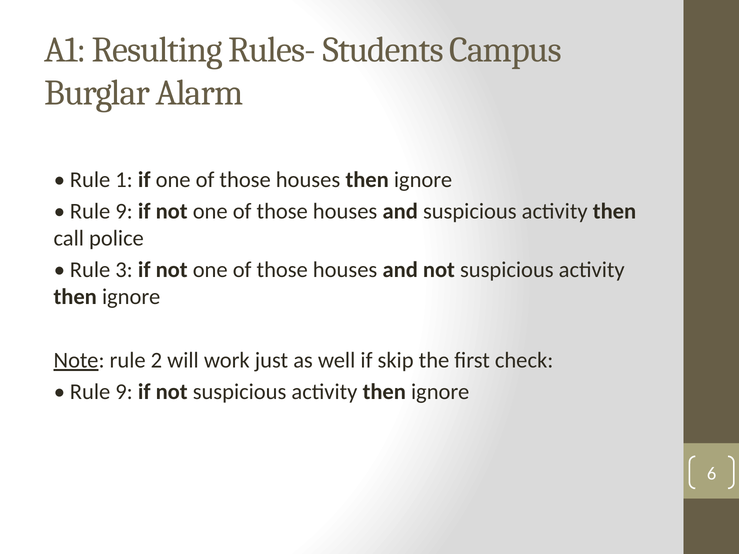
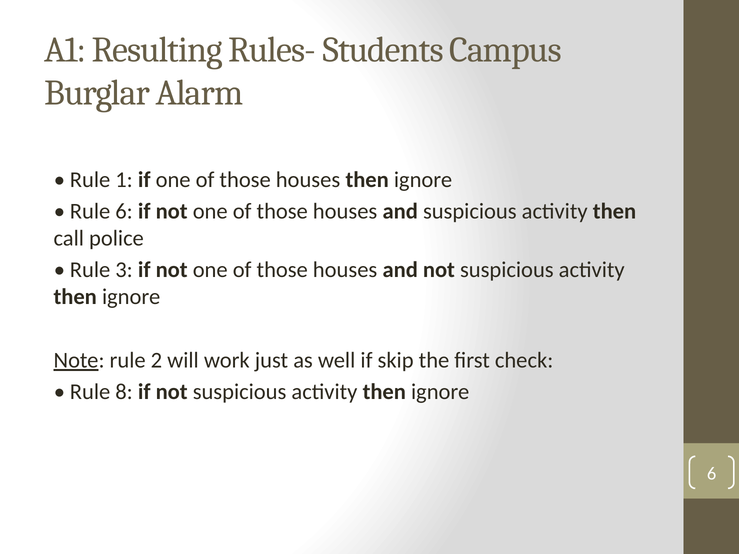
9 at (124, 211): 9 -> 6
9 at (124, 392): 9 -> 8
